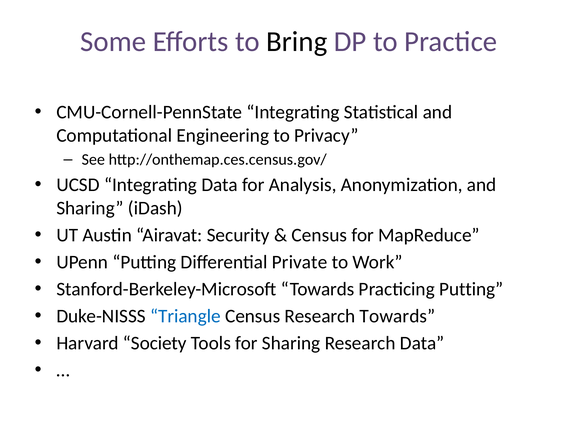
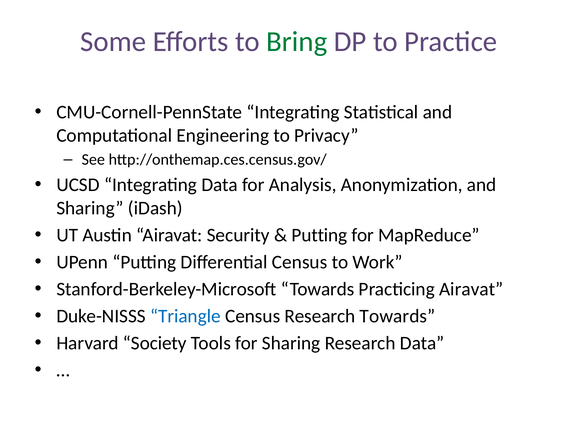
Bring colour: black -> green
Census at (319, 235): Census -> Putting
Differential Private: Private -> Census
Practicing Putting: Putting -> Airavat
